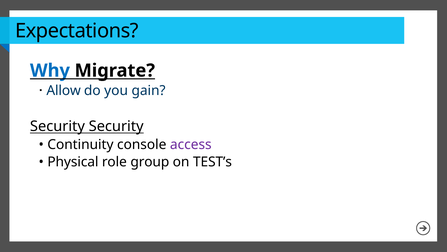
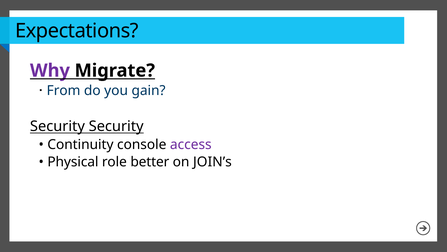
Why colour: blue -> purple
Allow: Allow -> From
group: group -> better
TEST’s: TEST’s -> JOIN’s
